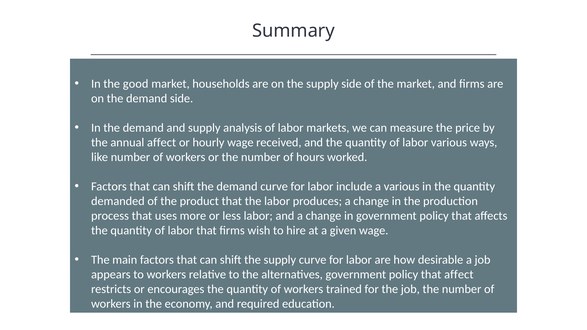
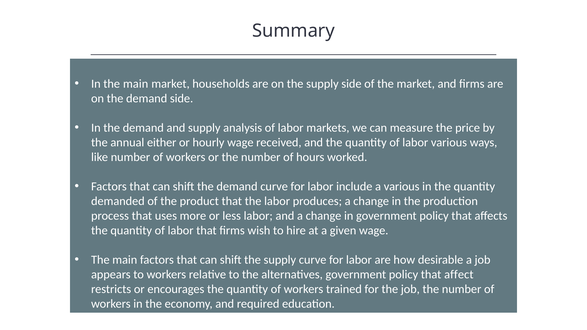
In the good: good -> main
annual affect: affect -> either
